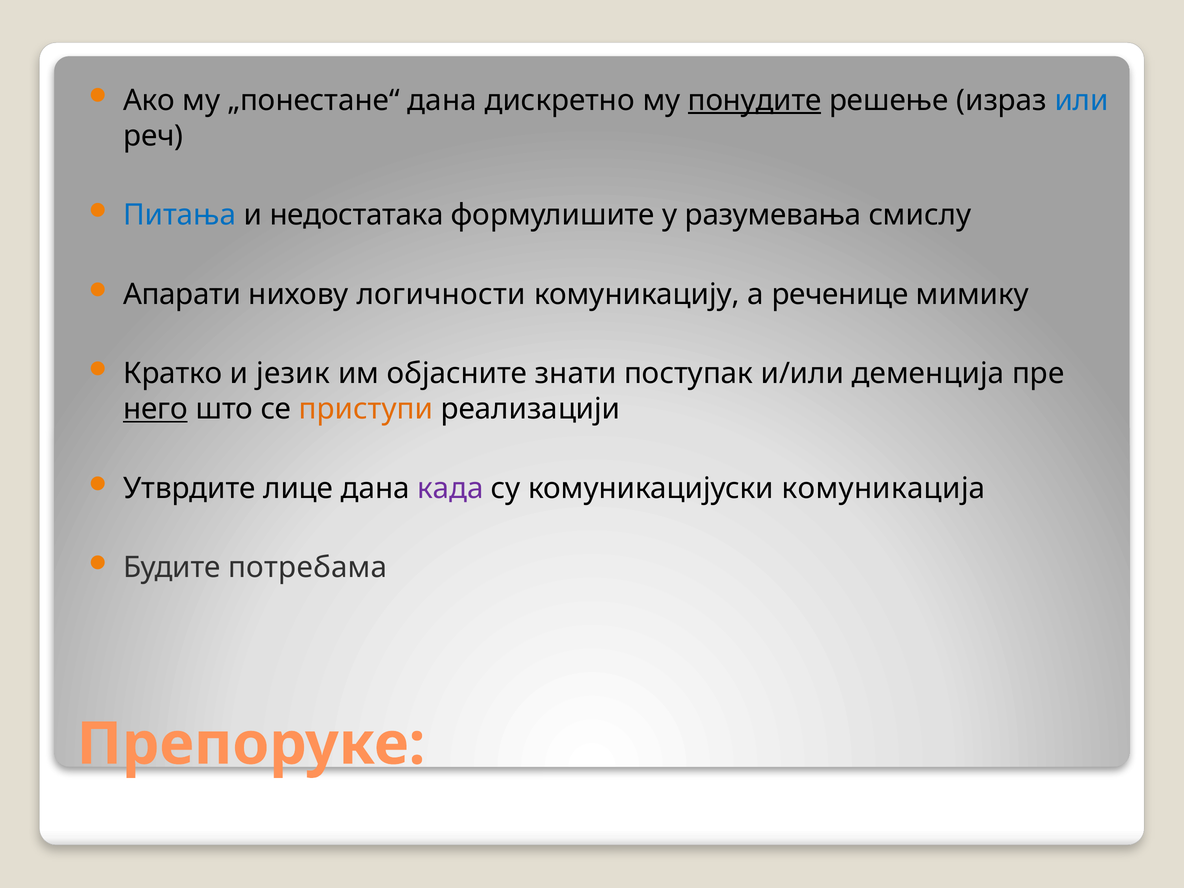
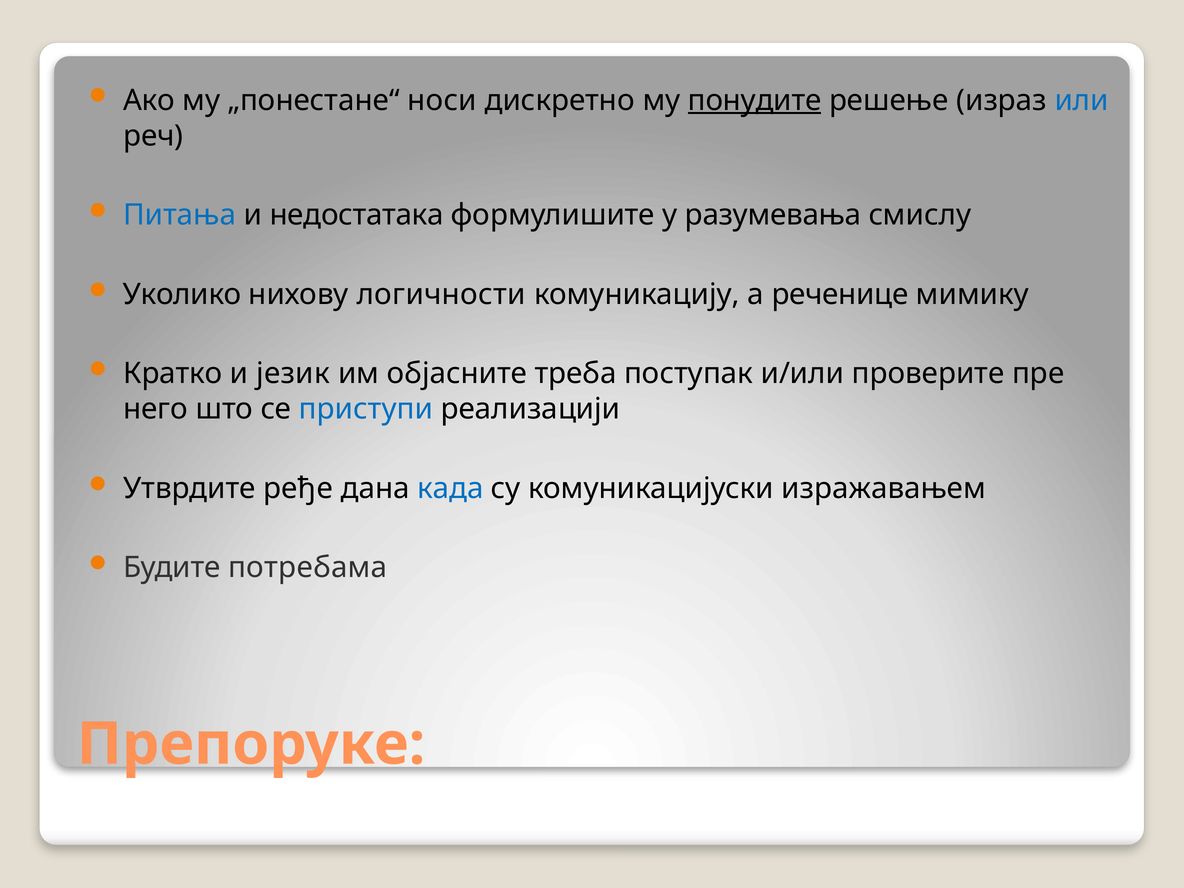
„понестане“ дана: дана -> носи
Апарати: Апарати -> Уколико
знати: знати -> треба
деменција: деменција -> проверите
него underline: present -> none
приступи colour: orange -> blue
лице: лице -> ређе
када colour: purple -> blue
комуникација: комуникација -> изражавањем
